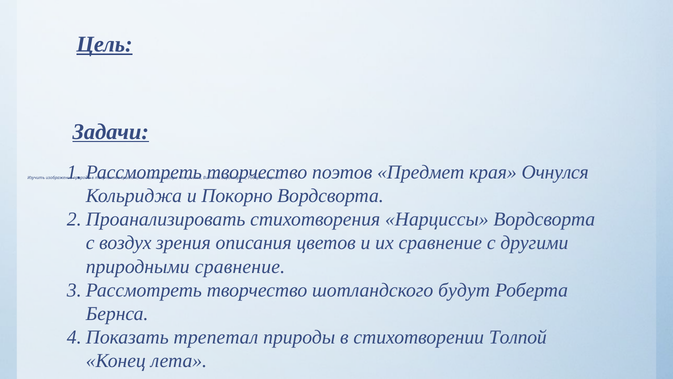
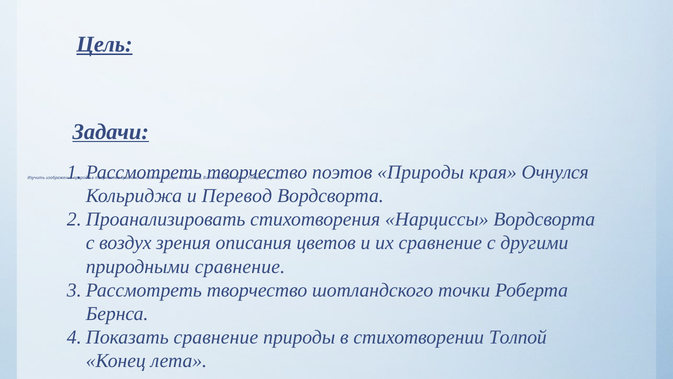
поэтов Предмет: Предмет -> Природы
Покорно: Покорно -> Перевод
будут: будут -> точки
трепетал at (216, 337): трепетал -> сравнение
